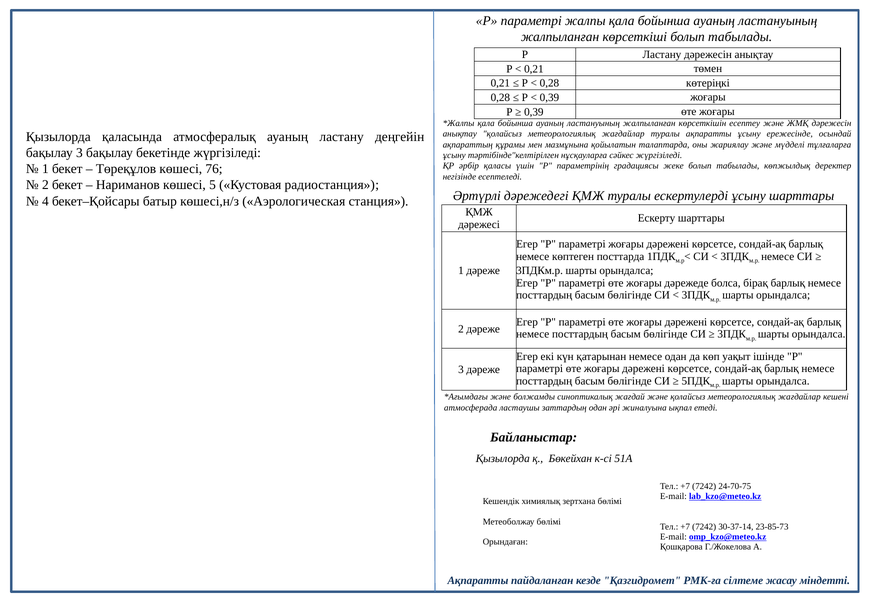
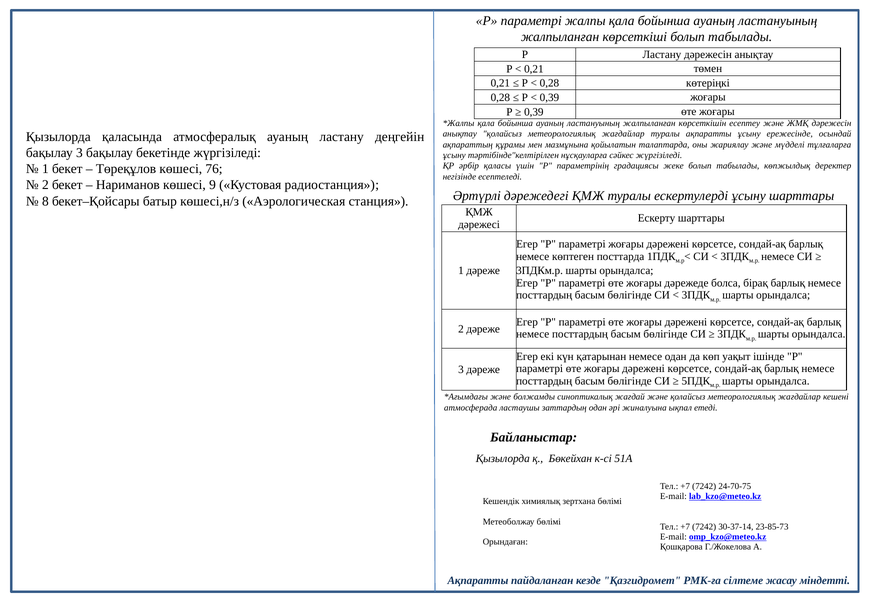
5: 5 -> 9
4: 4 -> 8
